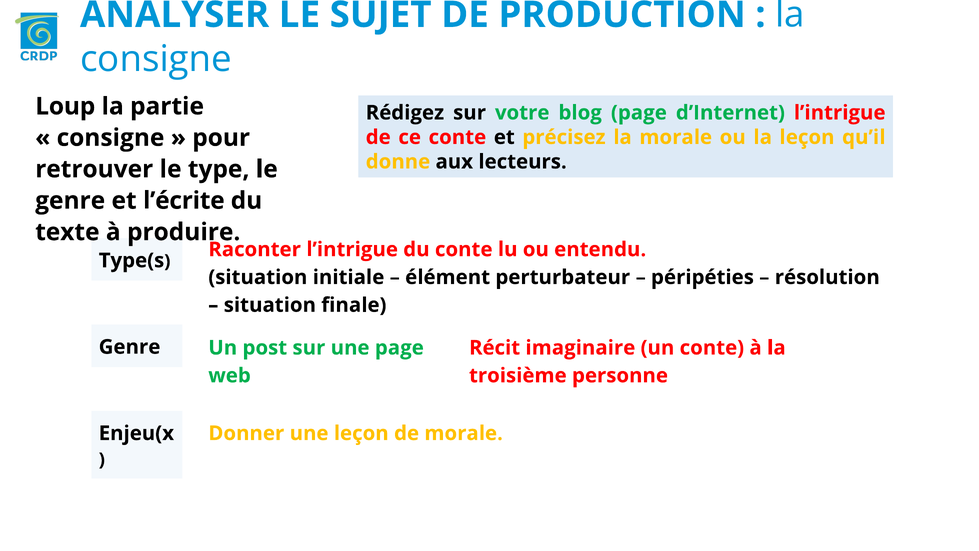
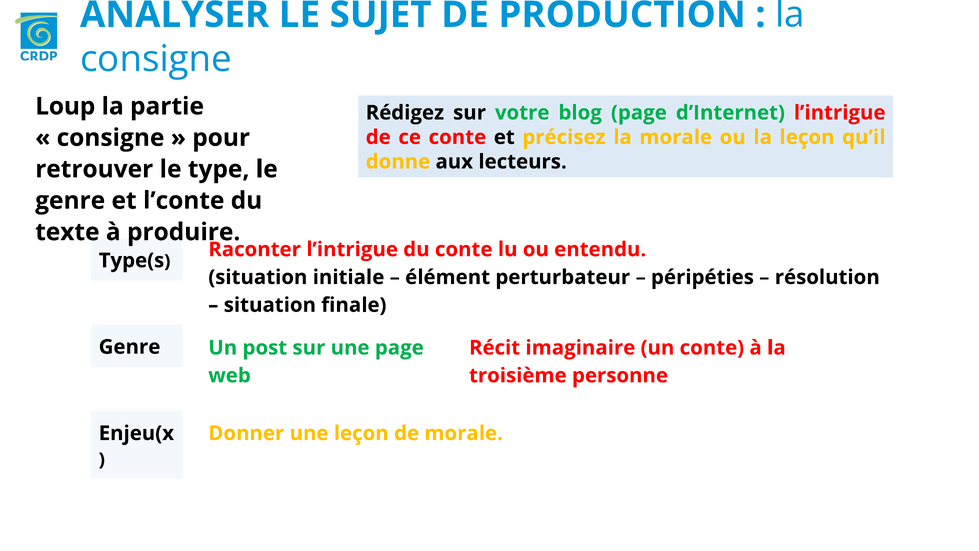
l’écrite: l’écrite -> l’conte
